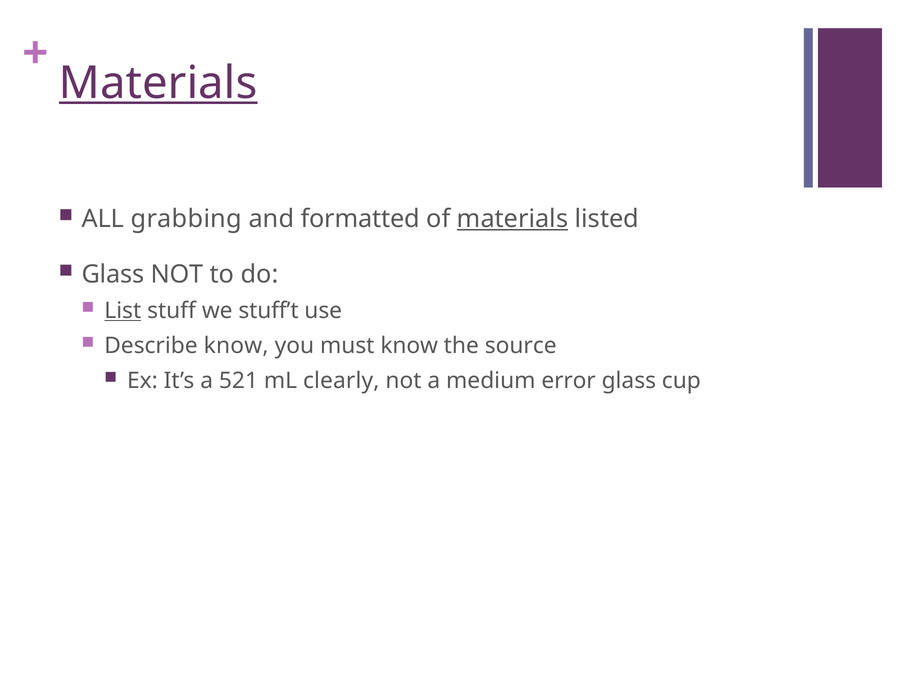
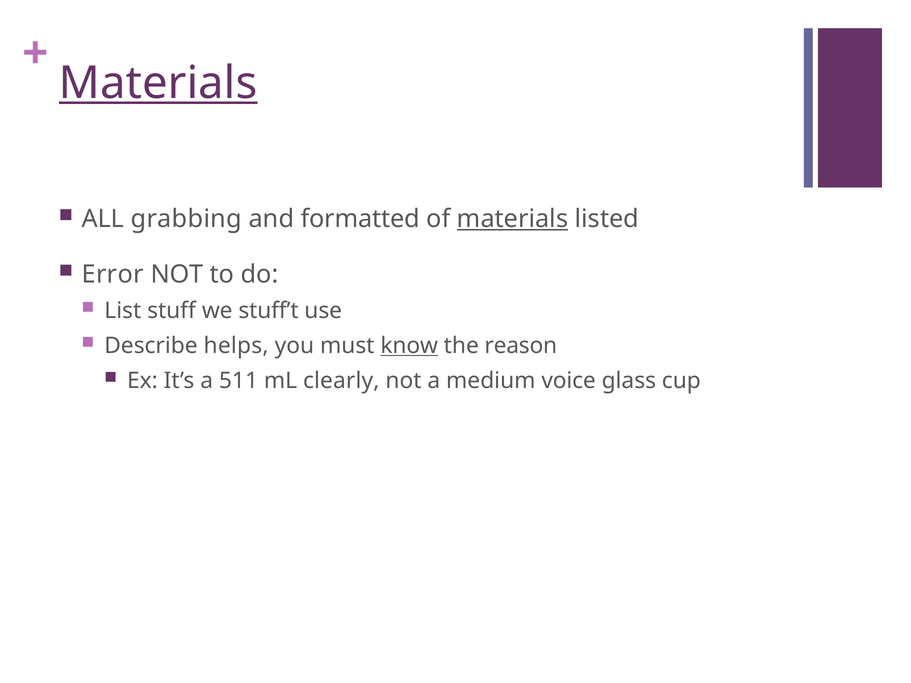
Glass at (113, 275): Glass -> Error
List underline: present -> none
Describe know: know -> helps
know at (409, 346) underline: none -> present
source: source -> reason
521: 521 -> 511
error: error -> voice
